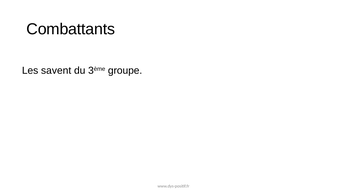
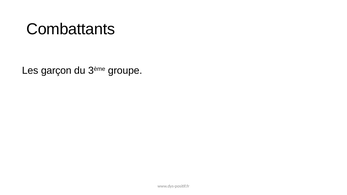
savent: savent -> garçon
